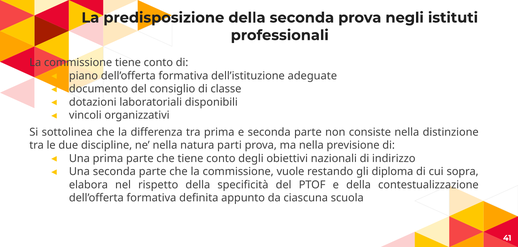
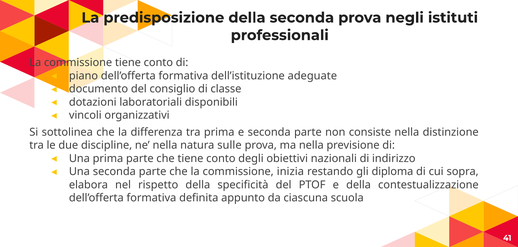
parti: parti -> sulle
vuole: vuole -> inizia
